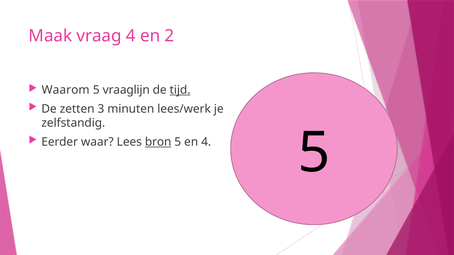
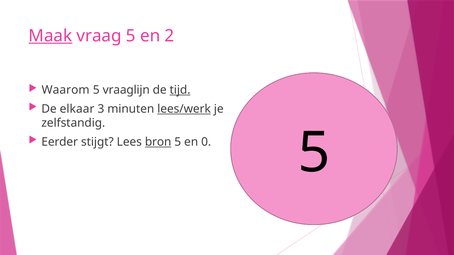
Maak underline: none -> present
vraag 4: 4 -> 5
zetten: zetten -> elkaar
lees/werk underline: none -> present
waar: waar -> stijgt
en 4: 4 -> 0
